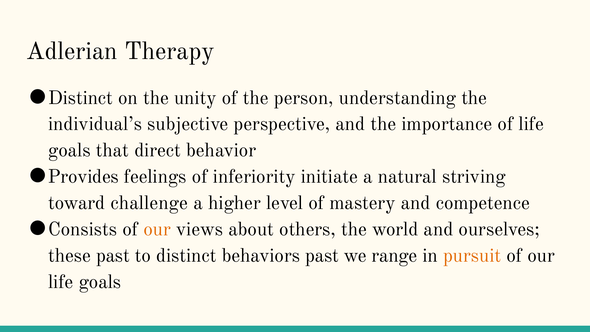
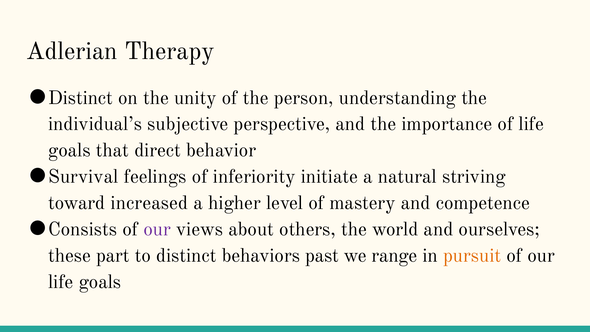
Provides: Provides -> Survival
challenge: challenge -> increased
our at (157, 229) colour: orange -> purple
these past: past -> part
